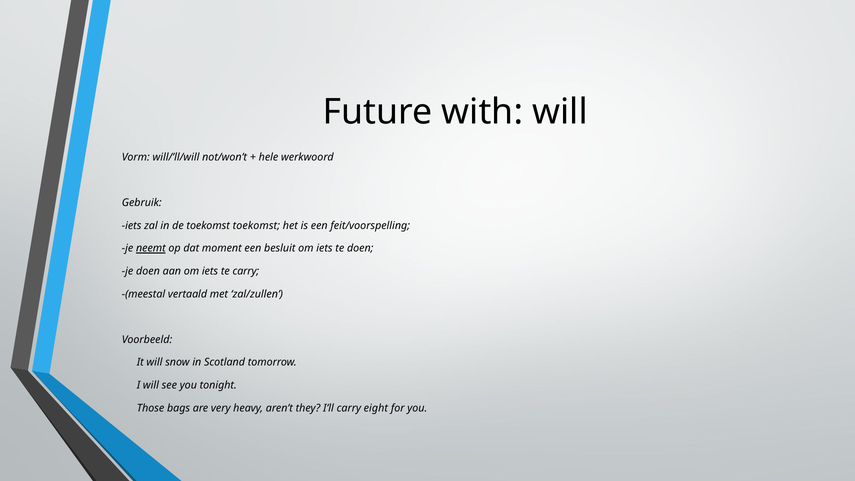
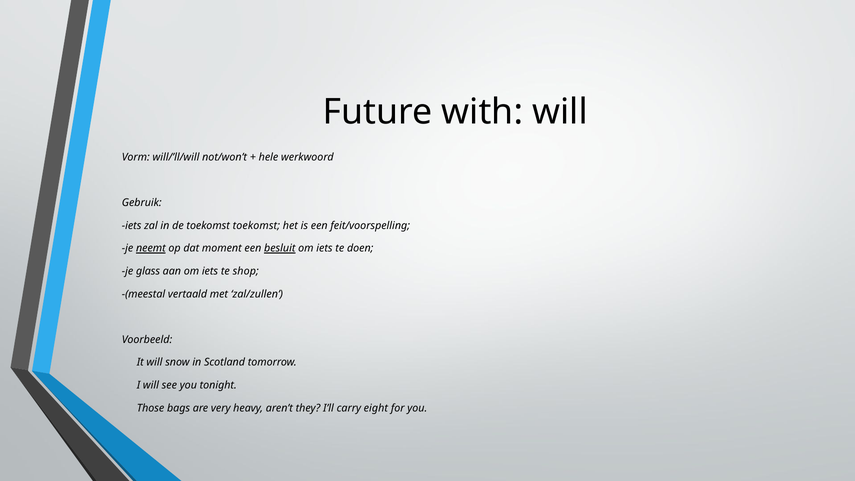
besluit underline: none -> present
je doen: doen -> glass
te carry: carry -> shop
